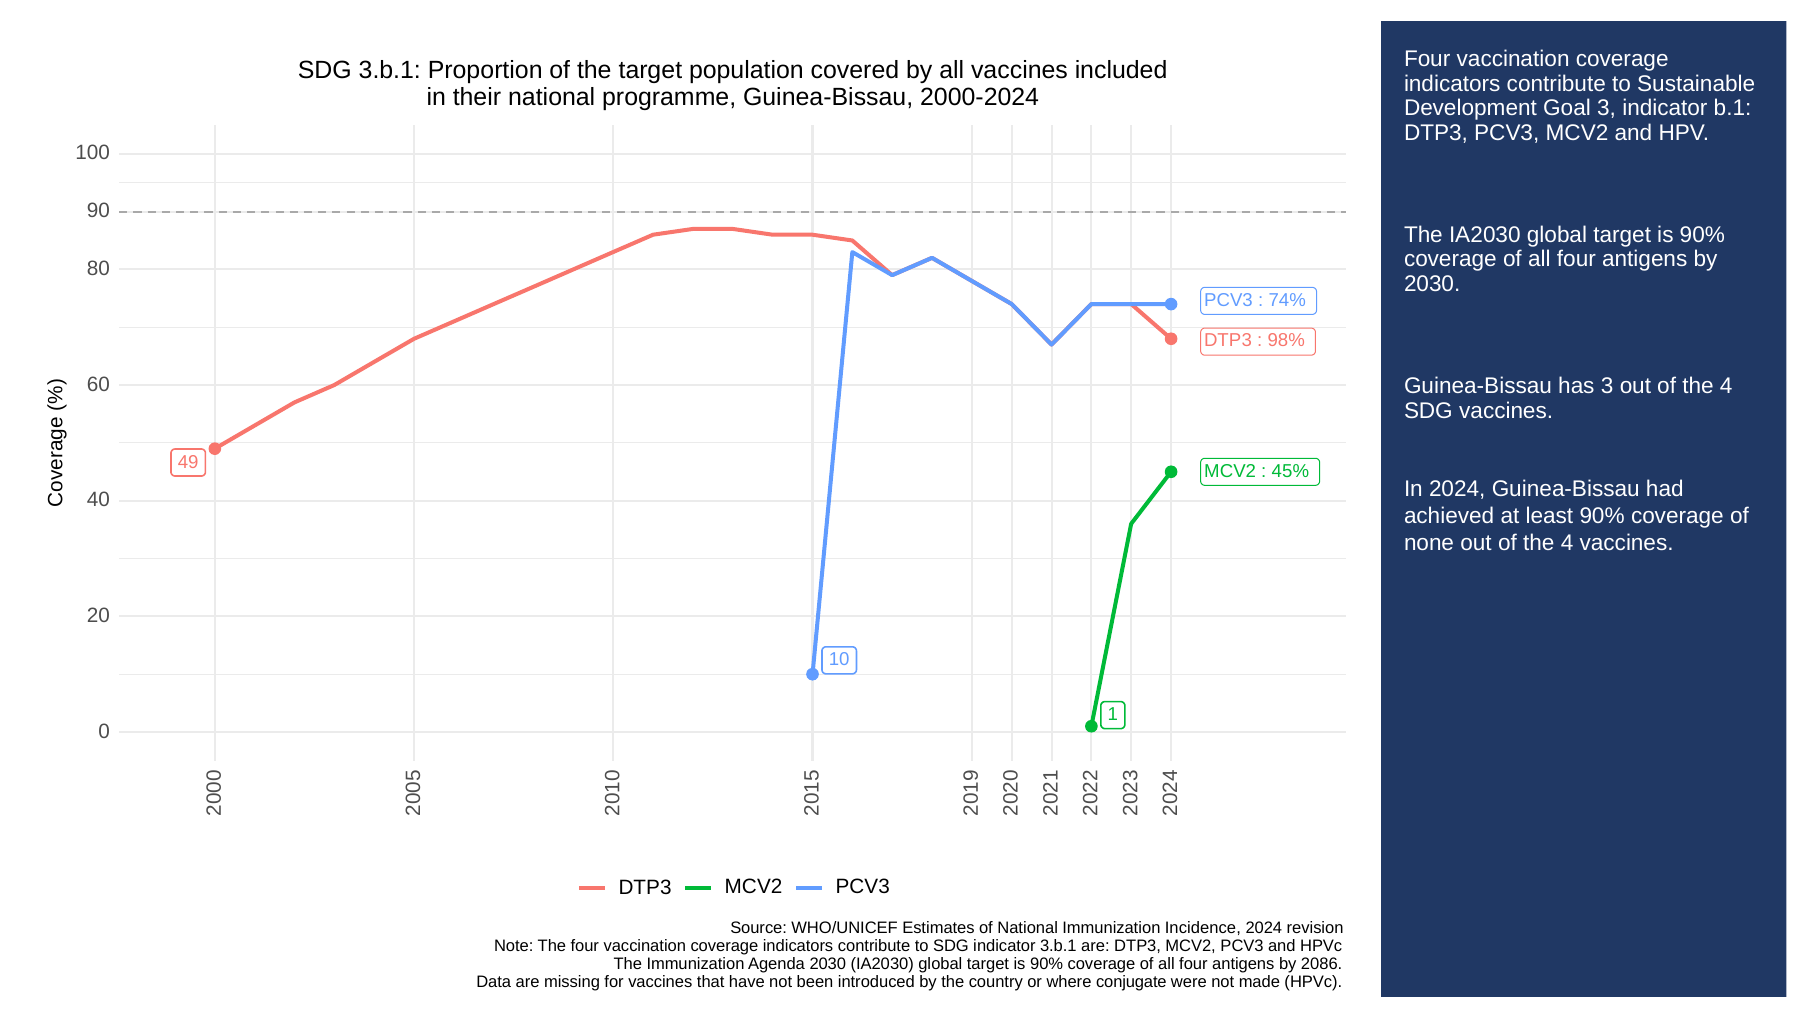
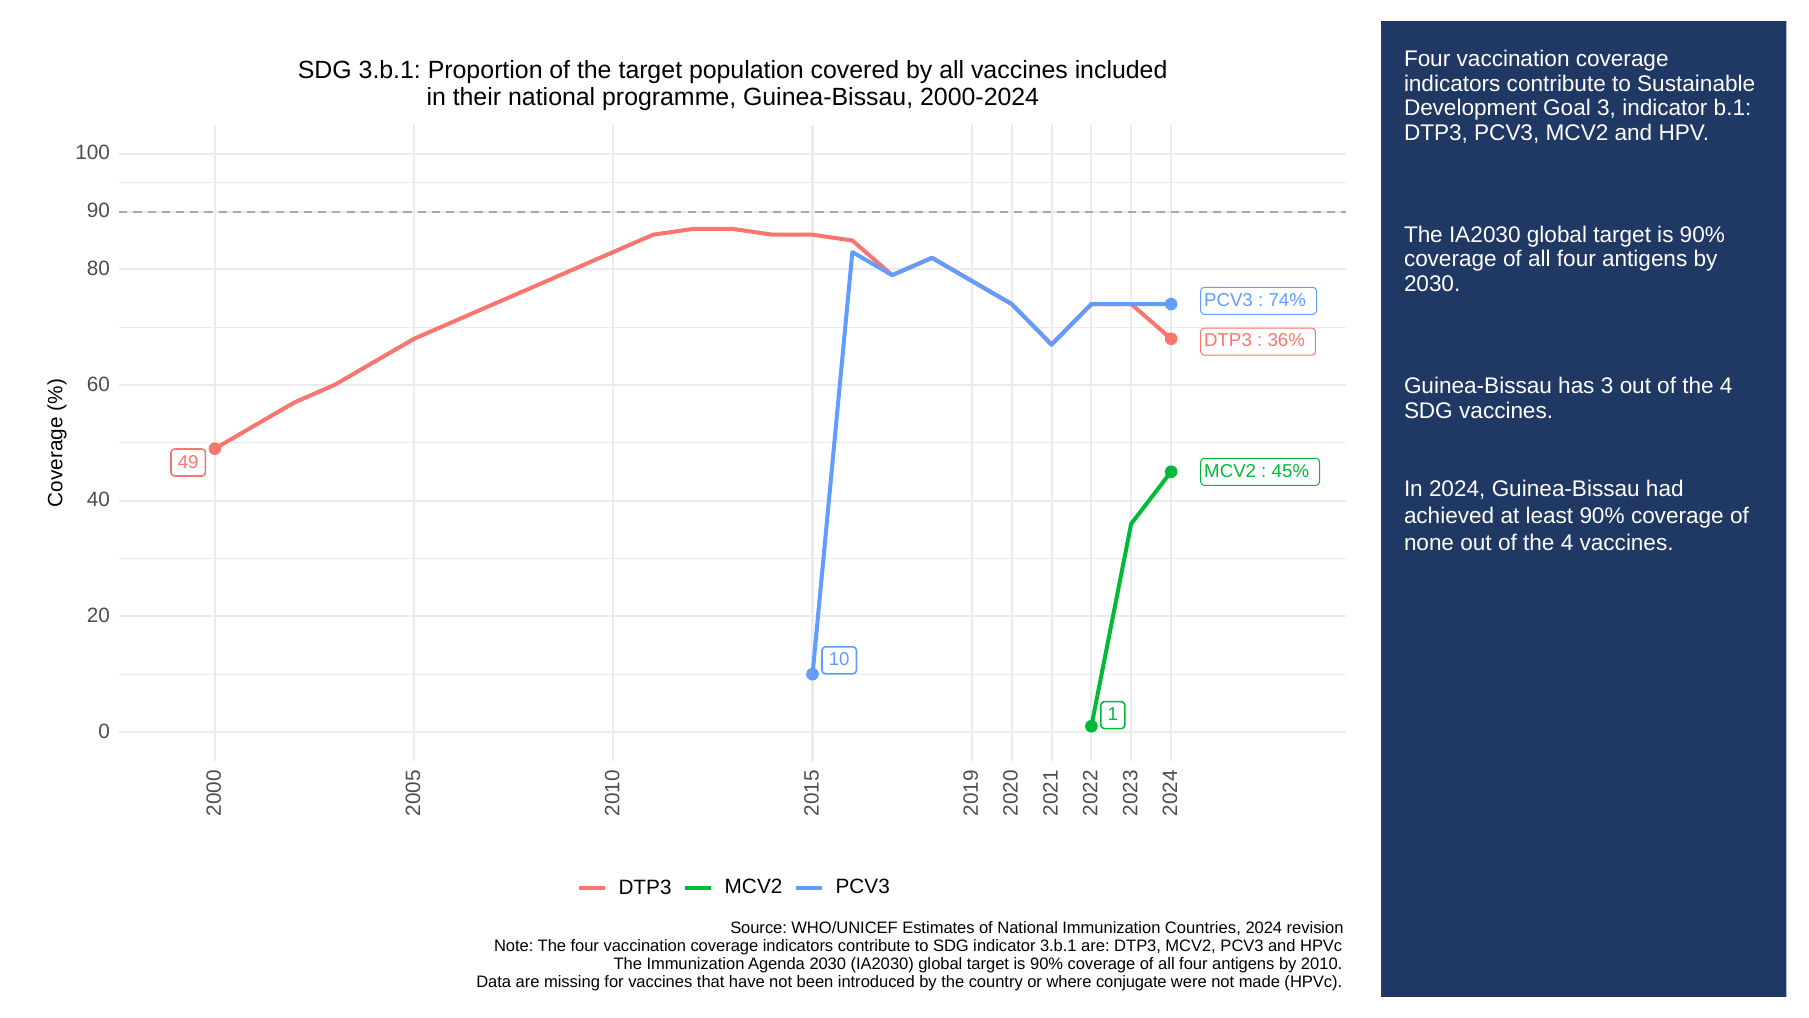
98%: 98% -> 36%
Incidence: Incidence -> Countries
2086: 2086 -> 2010
